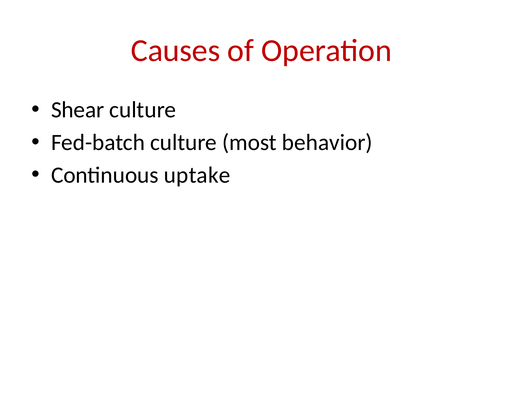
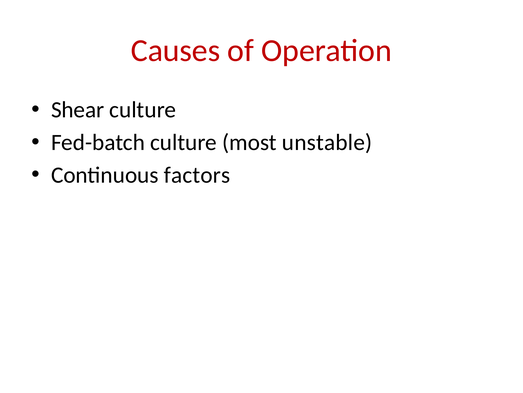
behavior: behavior -> unstable
uptake: uptake -> factors
